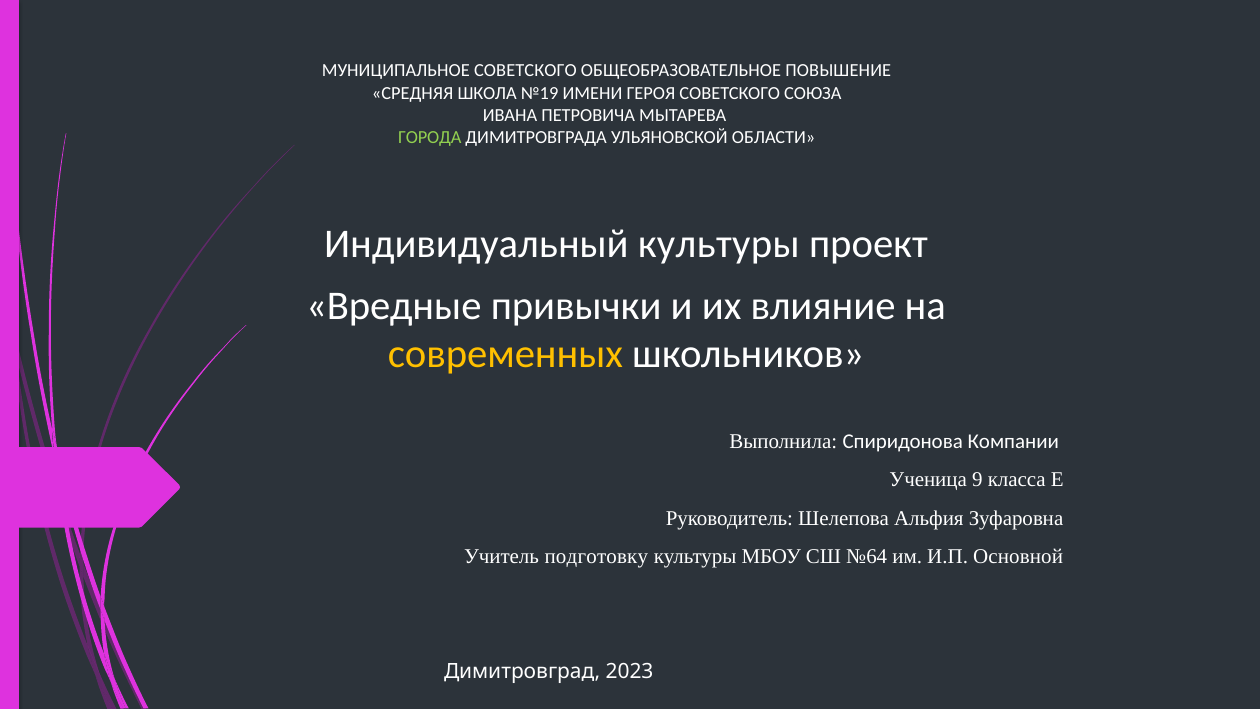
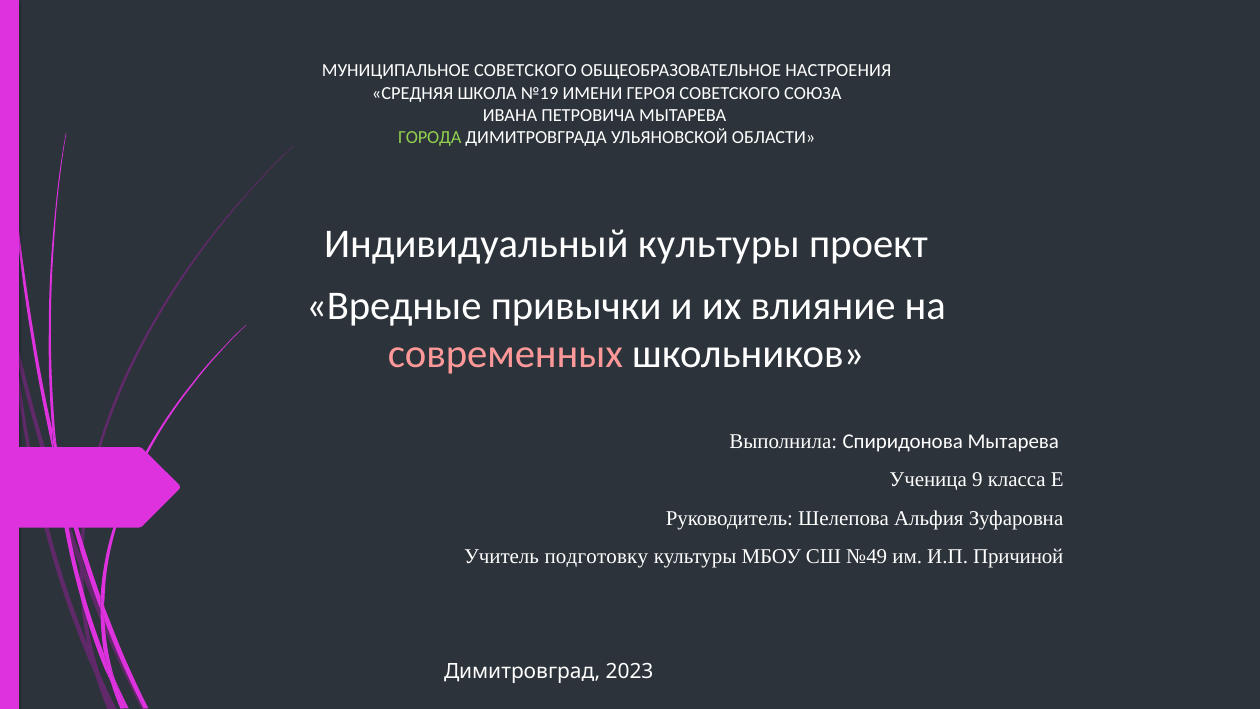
ПОВЫШЕНИЕ: ПОВЫШЕНИЕ -> НАСТРОЕНИЯ
современных colour: yellow -> pink
Спиридонова Компании: Компании -> Мытарева
№64: №64 -> №49
Основной: Основной -> Причиной
